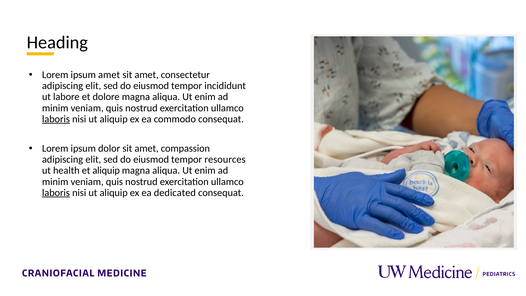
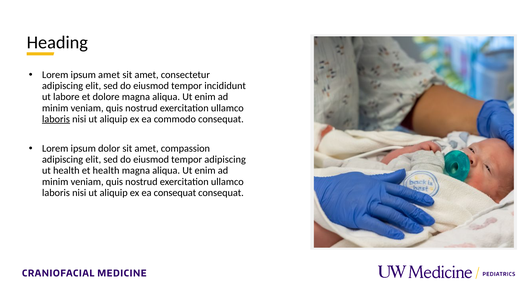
tempor resources: resources -> adipiscing
et aliquip: aliquip -> health
laboris at (56, 193) underline: present -> none
ea dedicated: dedicated -> consequat
